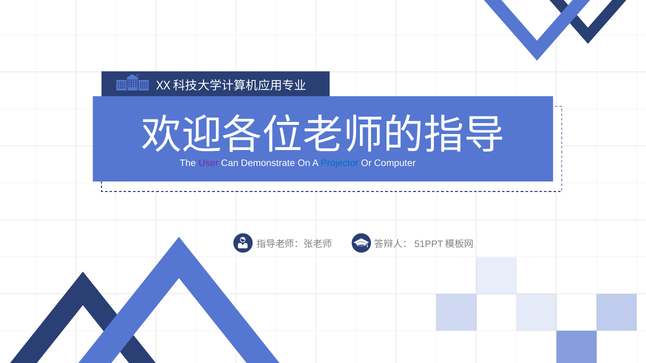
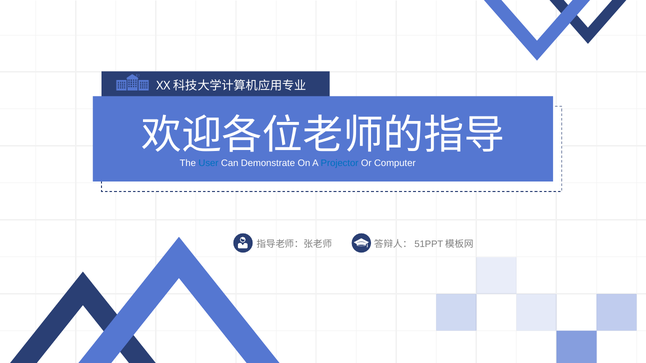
User colour: purple -> blue
